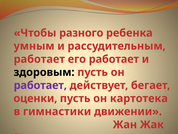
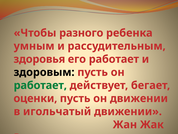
работает at (39, 59): работает -> здоровья
работает at (40, 85) colour: purple -> green
он картотека: картотека -> движении
гимнастики: гимнастики -> игольчатый
